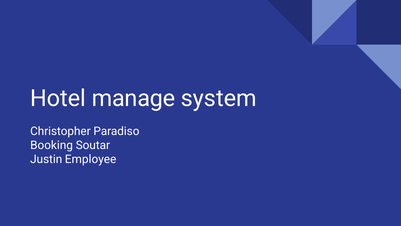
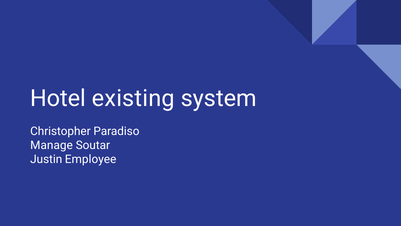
manage: manage -> existing
Booking: Booking -> Manage
